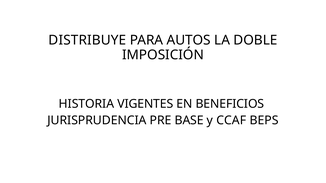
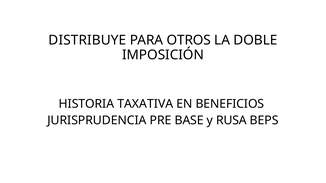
AUTOS: AUTOS -> OTROS
VIGENTES: VIGENTES -> TAXATIVA
CCAF: CCAF -> RUSA
